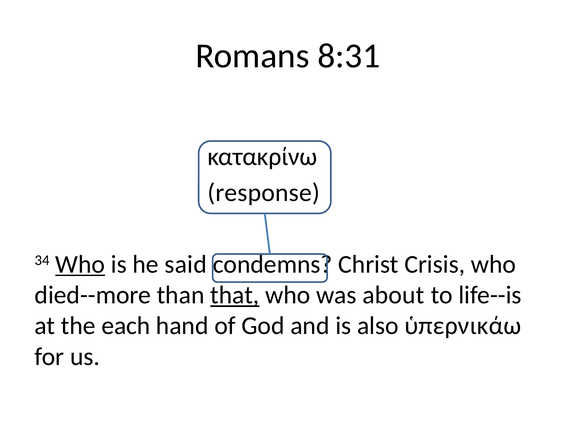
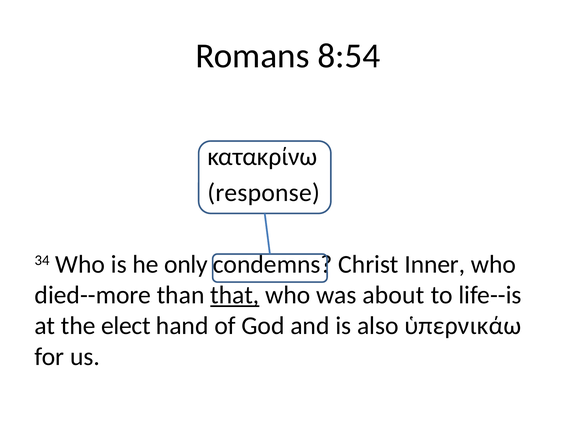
8:31: 8:31 -> 8:54
Who at (80, 264) underline: present -> none
said: said -> only
Crisis: Crisis -> Inner
each: each -> elect
